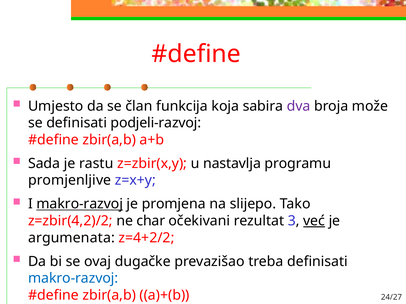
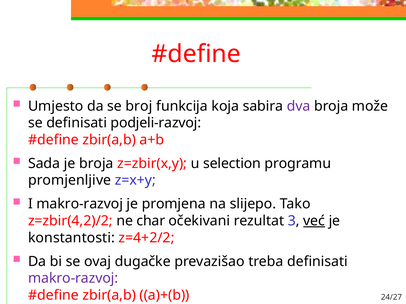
član: član -> broj
je rastu: rastu -> broja
nastavlja: nastavlja -> selection
makro-razvoj at (80, 204) underline: present -> none
argumenata: argumenata -> konstantosti
makro-razvoj at (73, 279) colour: blue -> purple
